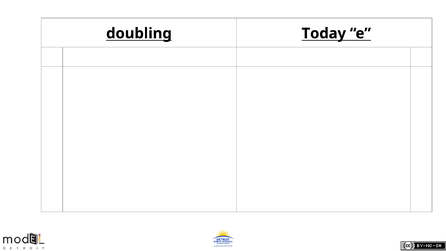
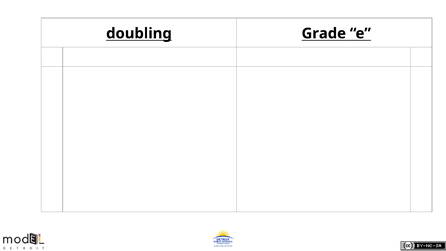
Today: Today -> Grade
